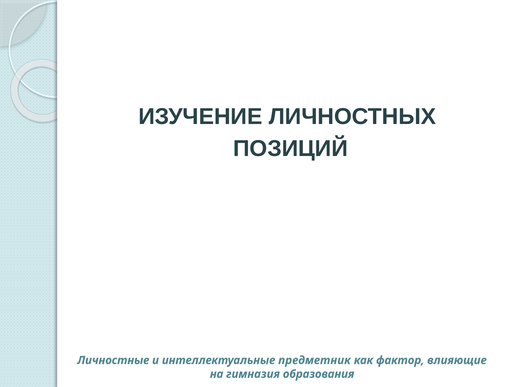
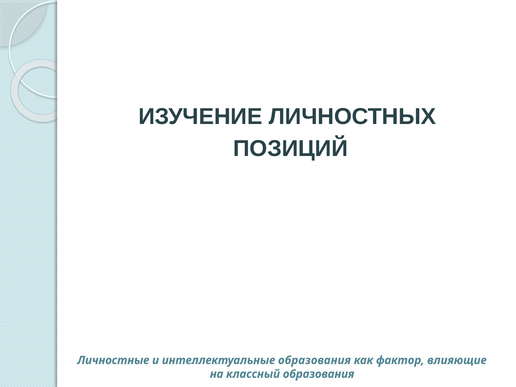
интеллектуальные предметник: предметник -> образования
гимназия: гимназия -> классный
